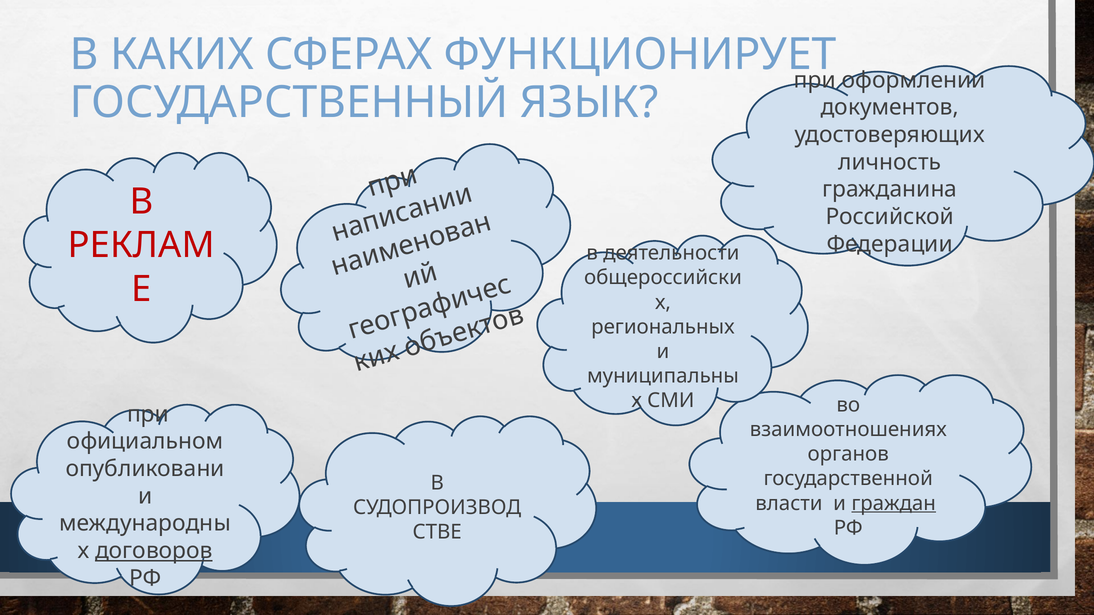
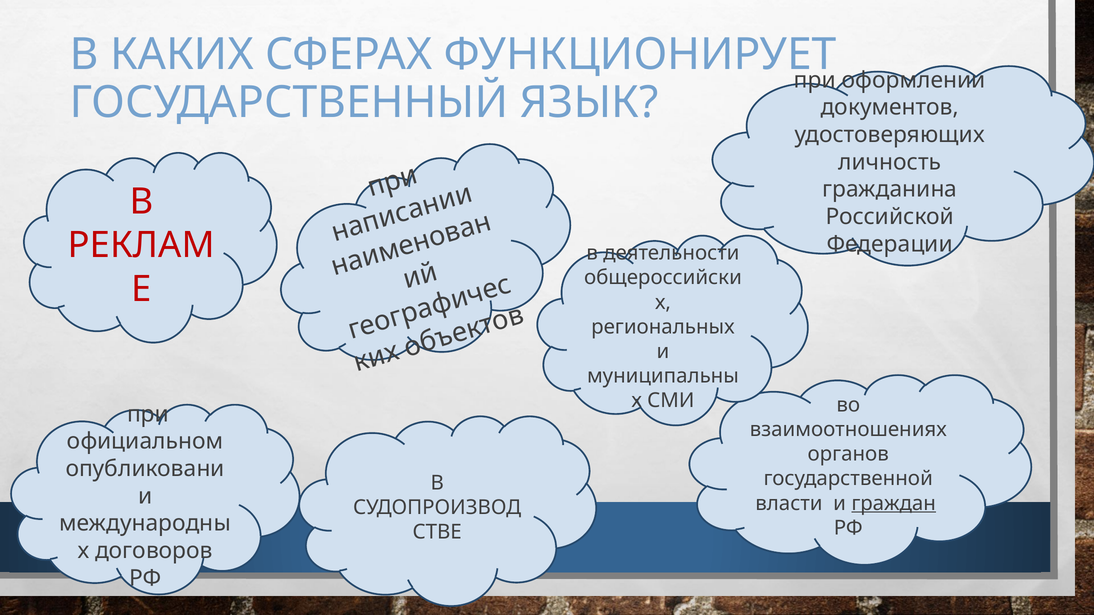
договоров underline: present -> none
